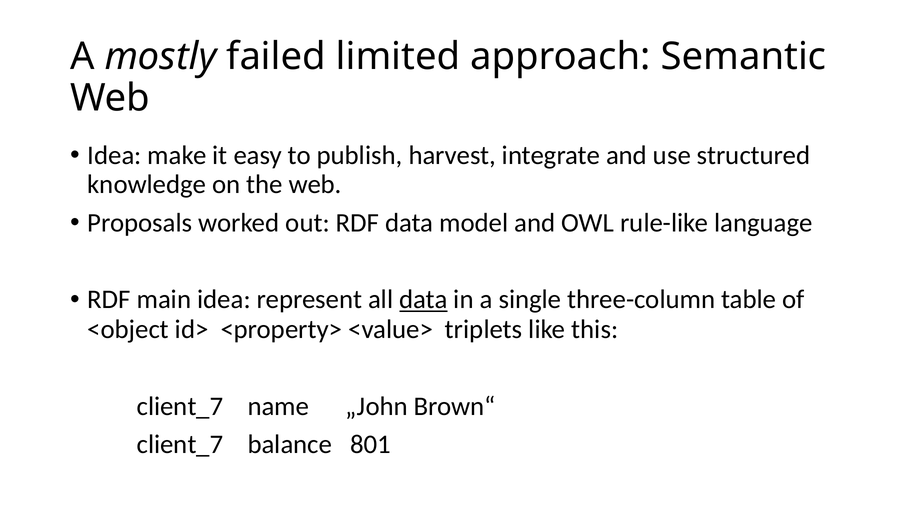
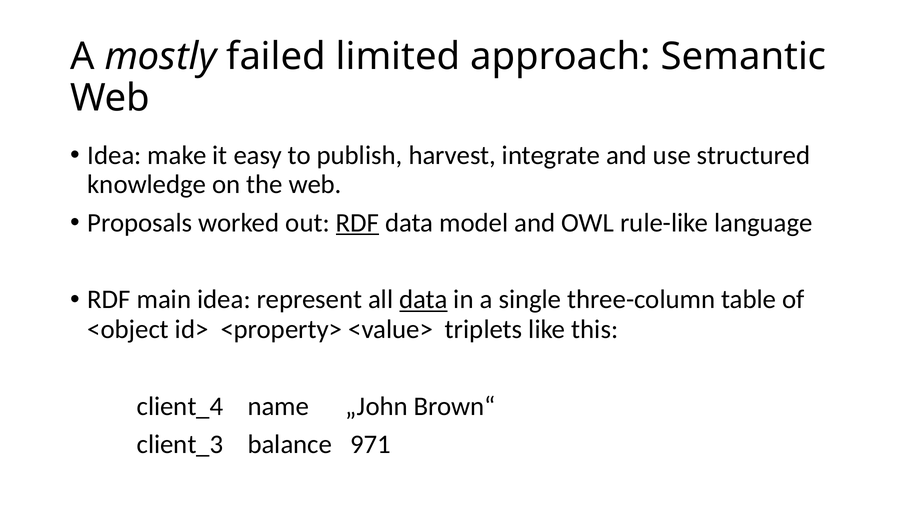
RDF at (357, 223) underline: none -> present
client_7 at (180, 407): client_7 -> client_4
client_7 at (180, 445): client_7 -> client_3
801: 801 -> 971
